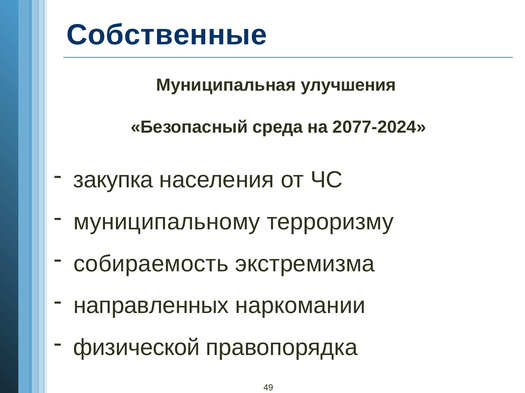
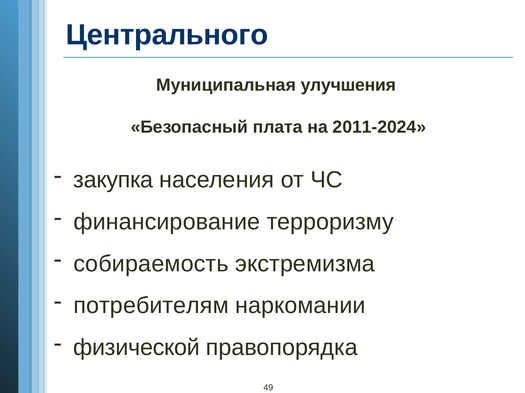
Собственные: Собственные -> Центрального
среда: среда -> плата
2077-2024: 2077-2024 -> 2011-2024
муниципальному: муниципальному -> финансирование
направленных: направленных -> потребителям
